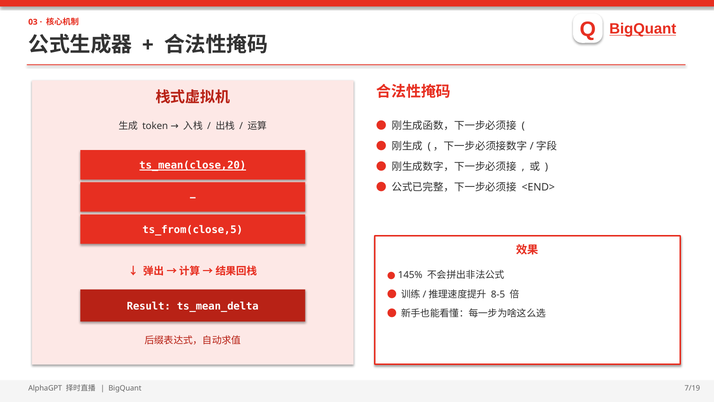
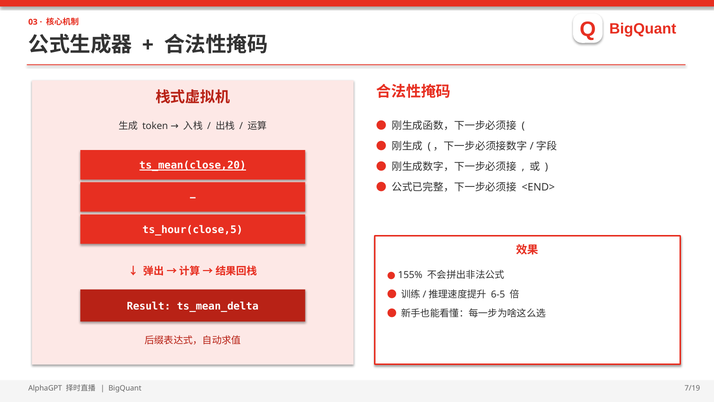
BigQuant at (643, 29) underline: present -> none
ts_from(close,5: ts_from(close,5 -> ts_hour(close,5
145%: 145% -> 155%
8-5: 8-5 -> 6-5
